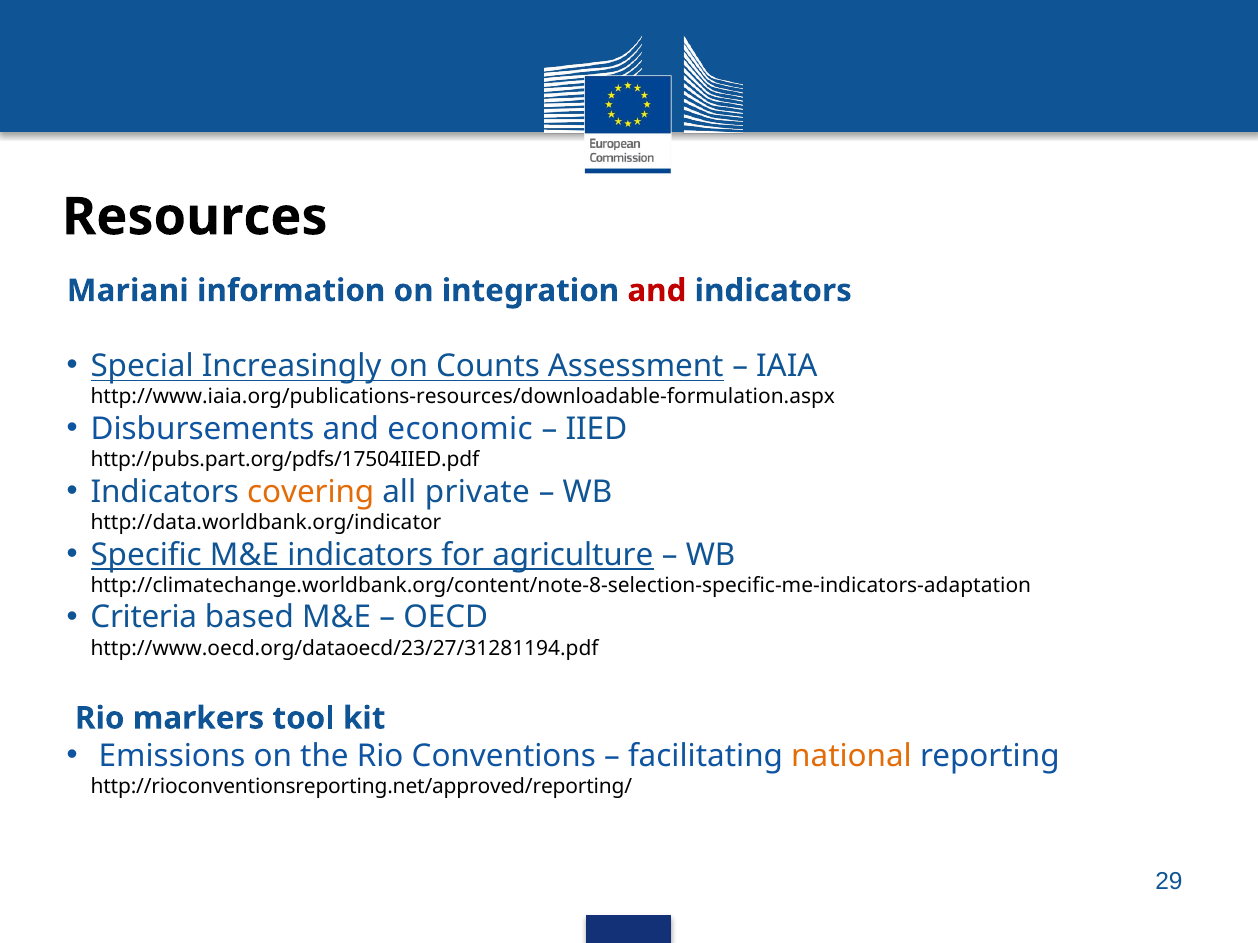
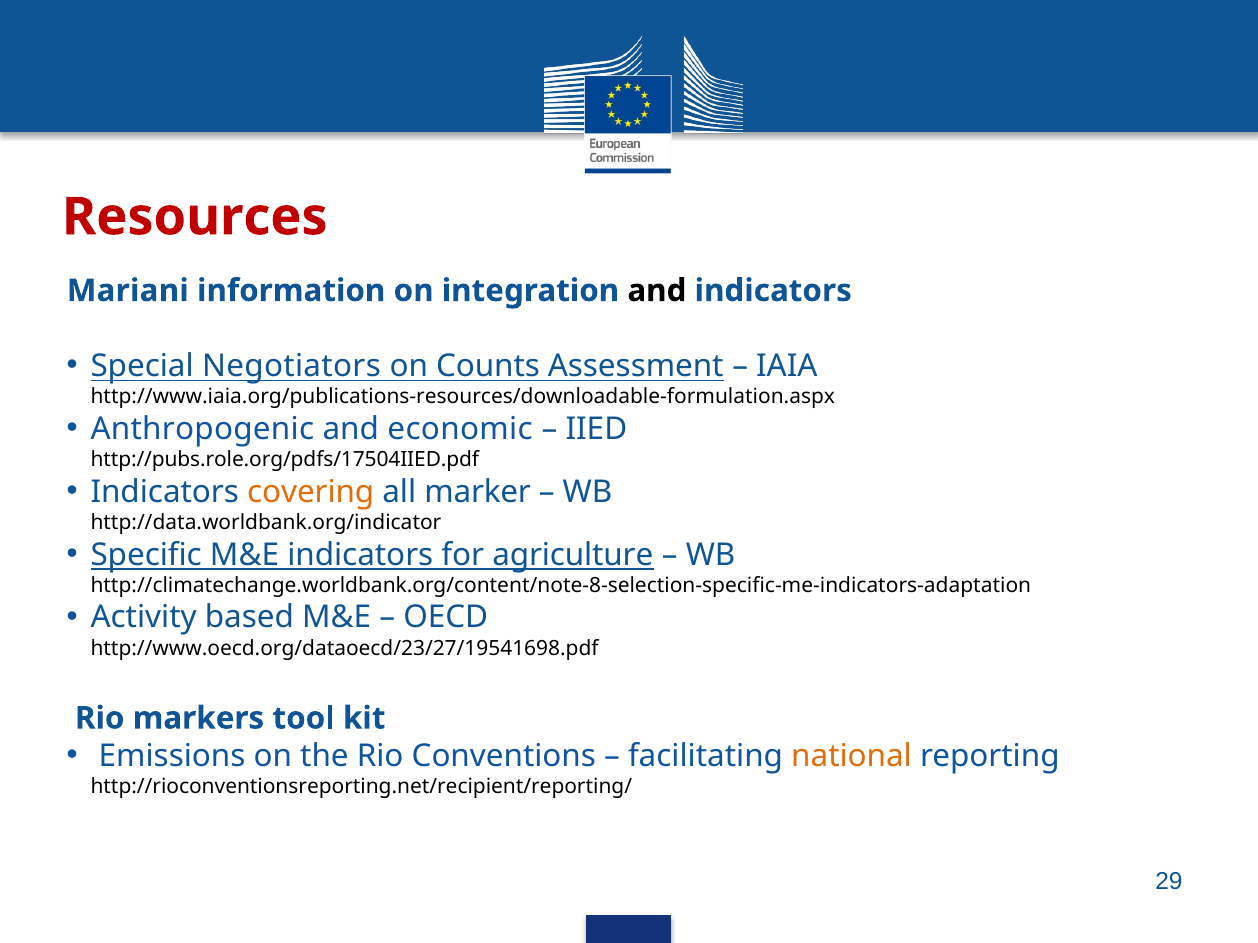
Resources colour: black -> red
and at (657, 291) colour: red -> black
Increasingly: Increasingly -> Negotiators
Disbursements: Disbursements -> Anthropogenic
http://pubs.part.org/pdfs/17504IIED.pdf: http://pubs.part.org/pdfs/17504IIED.pdf -> http://pubs.role.org/pdfs/17504IIED.pdf
private: private -> marker
Criteria: Criteria -> Activity
http://www.oecd.org/dataoecd/23/27/31281194.pdf: http://www.oecd.org/dataoecd/23/27/31281194.pdf -> http://www.oecd.org/dataoecd/23/27/19541698.pdf
http://rioconventionsreporting.net/approved/reporting/: http://rioconventionsreporting.net/approved/reporting/ -> http://rioconventionsreporting.net/recipient/reporting/
